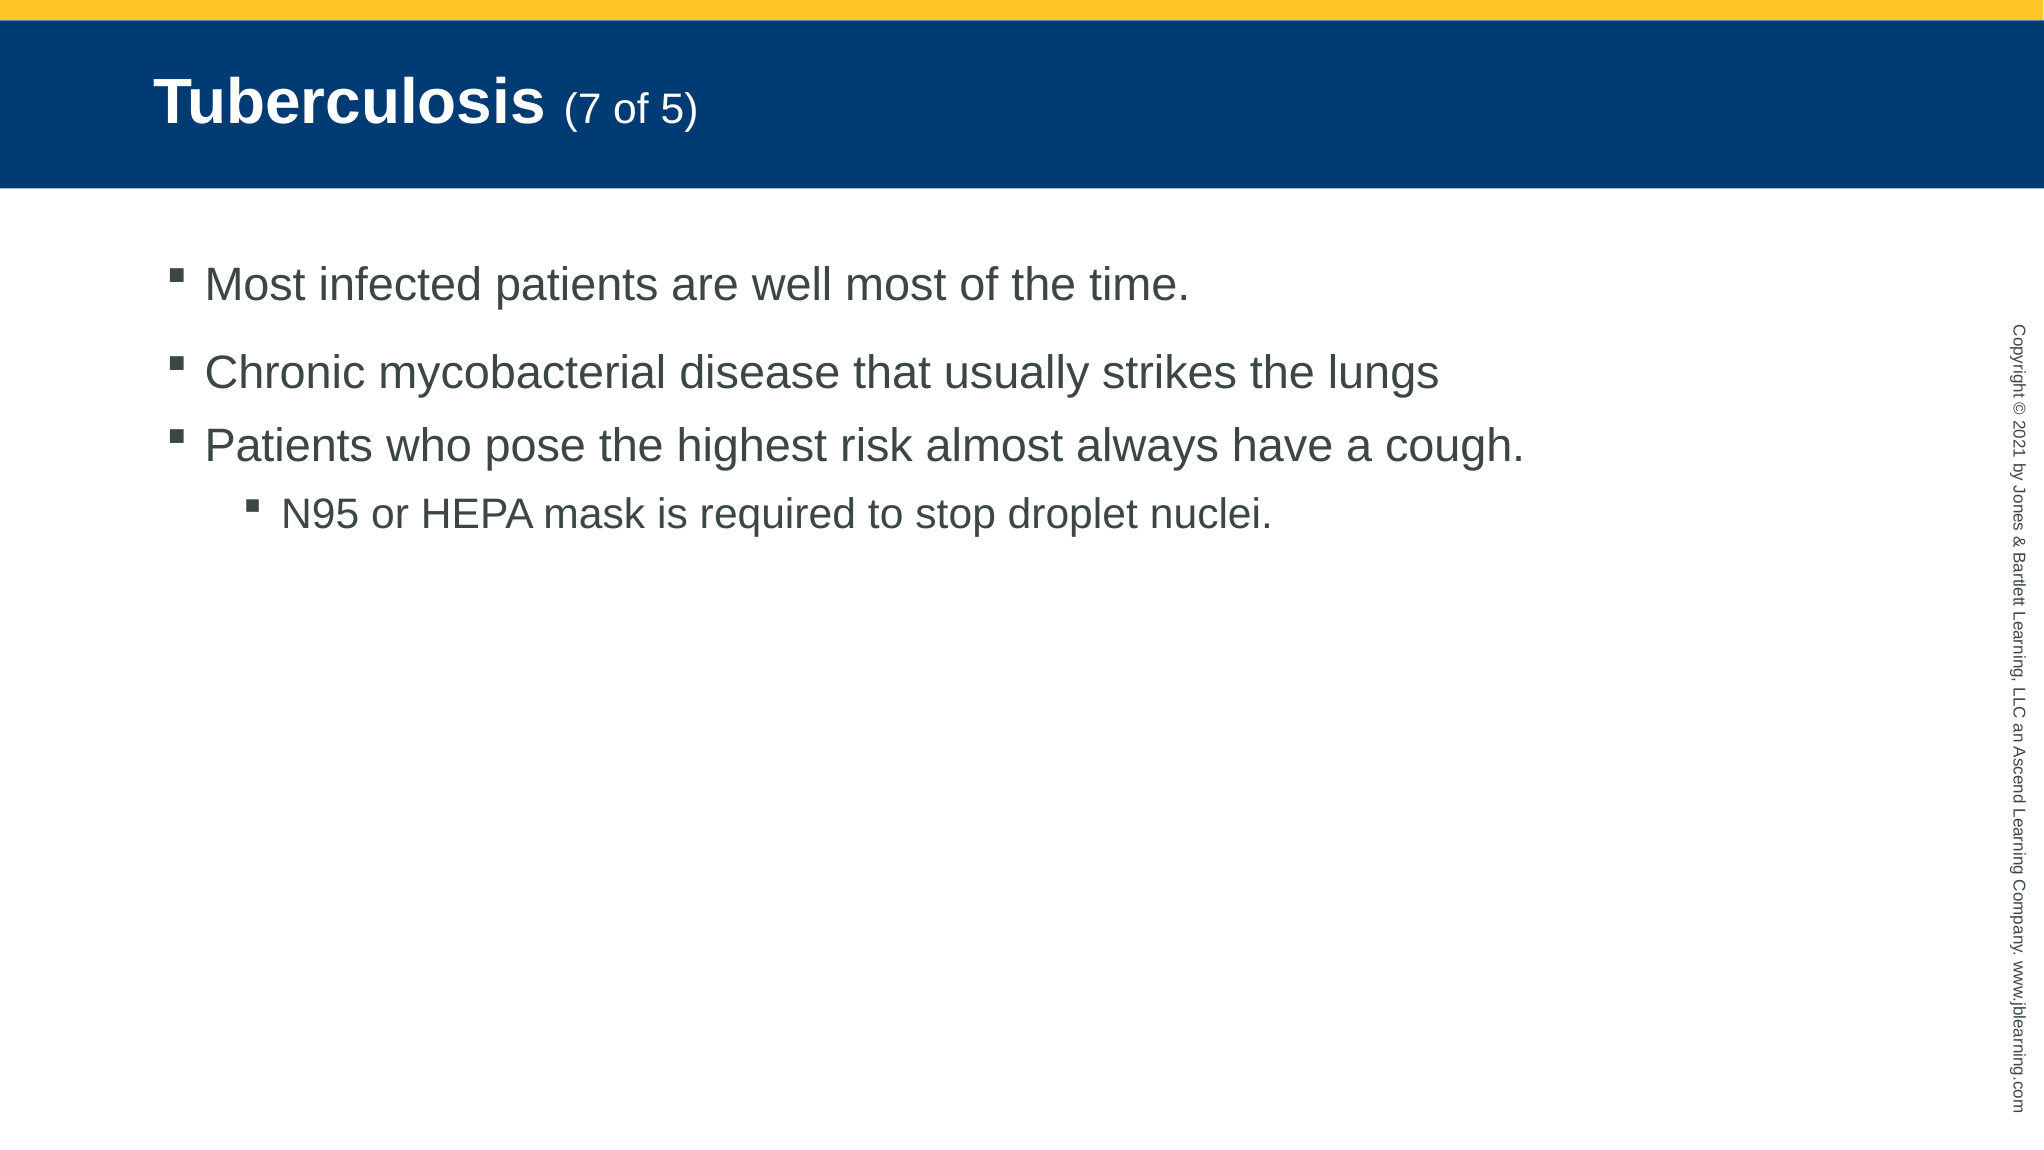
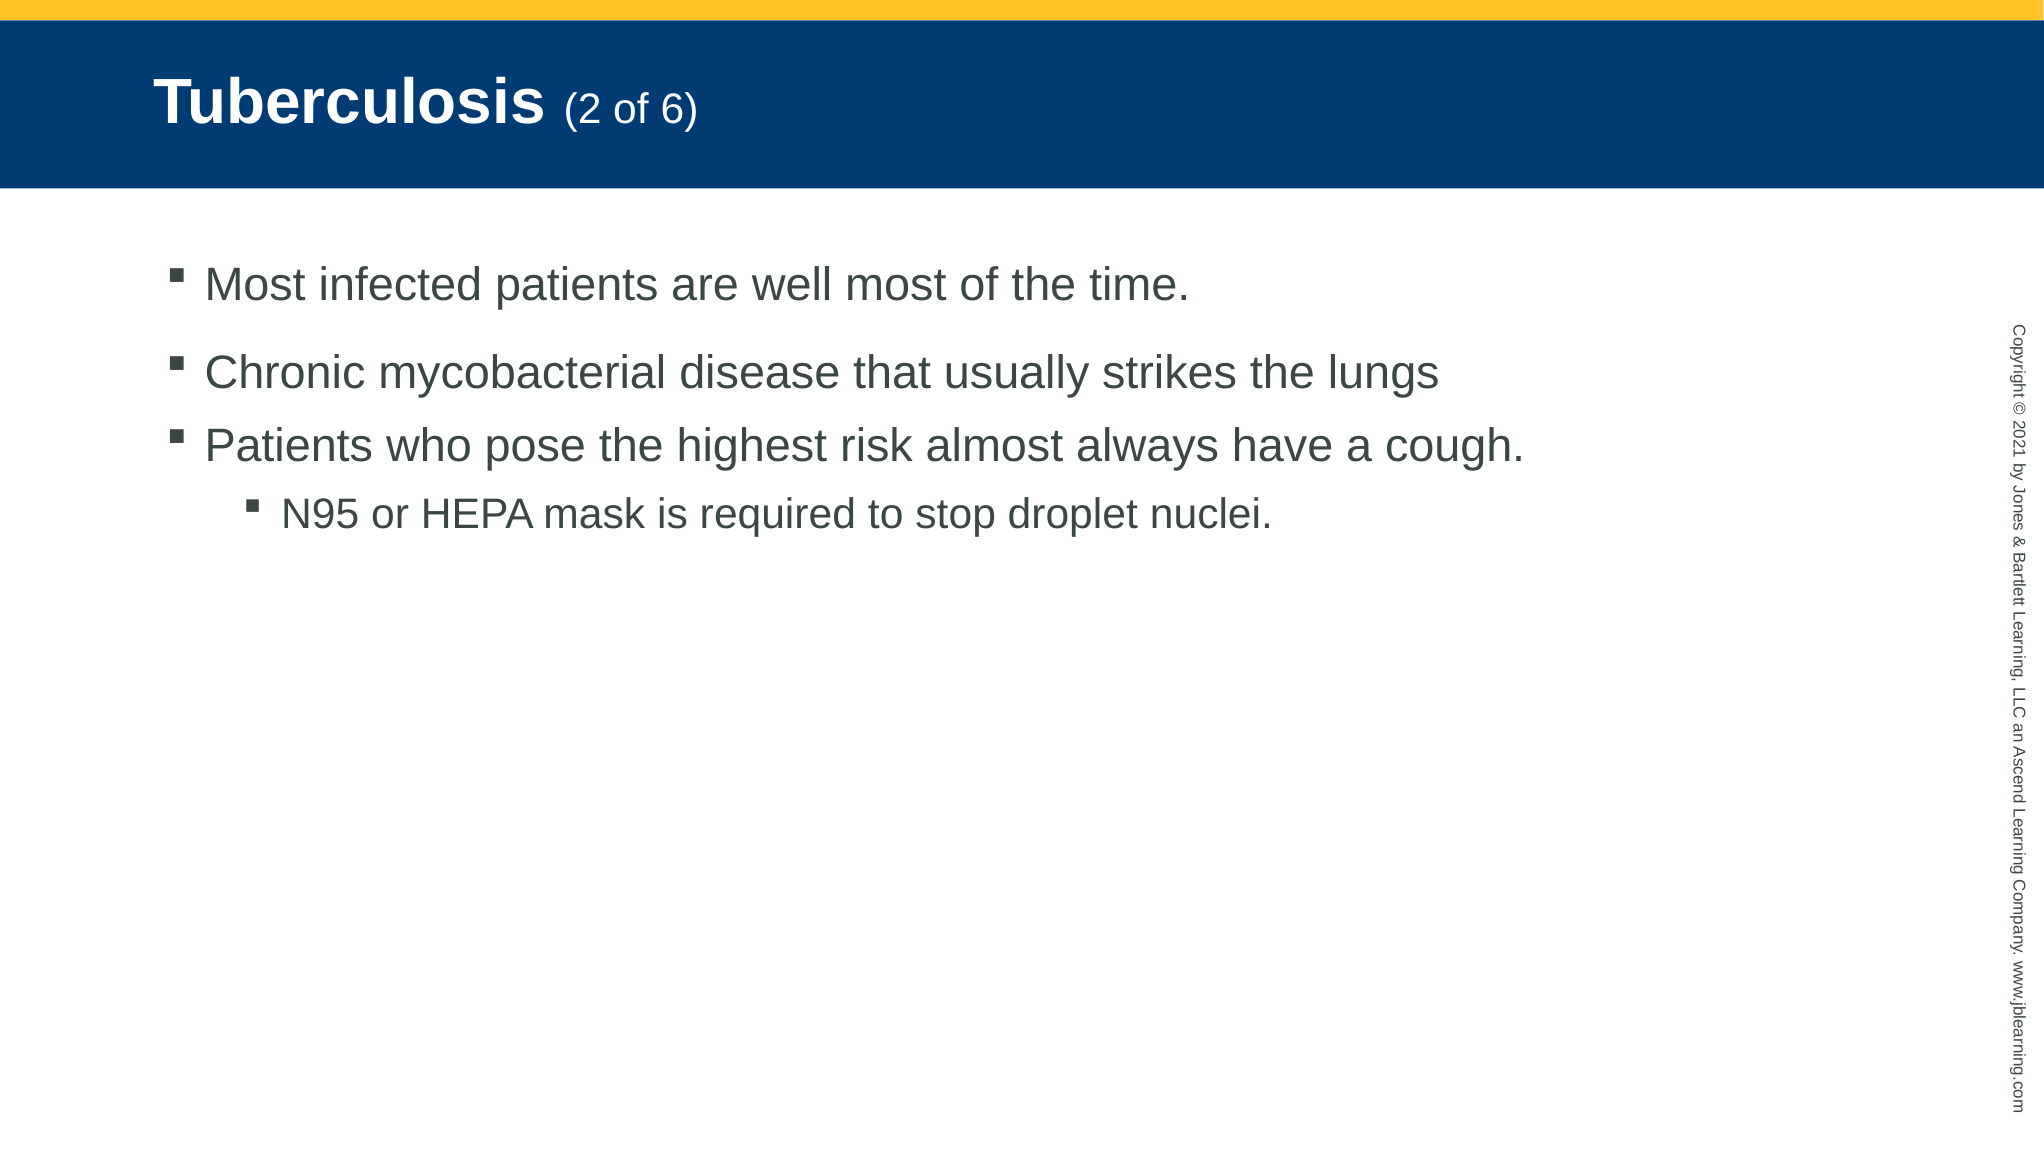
Tuberculosis 7: 7 -> 2
5: 5 -> 6
